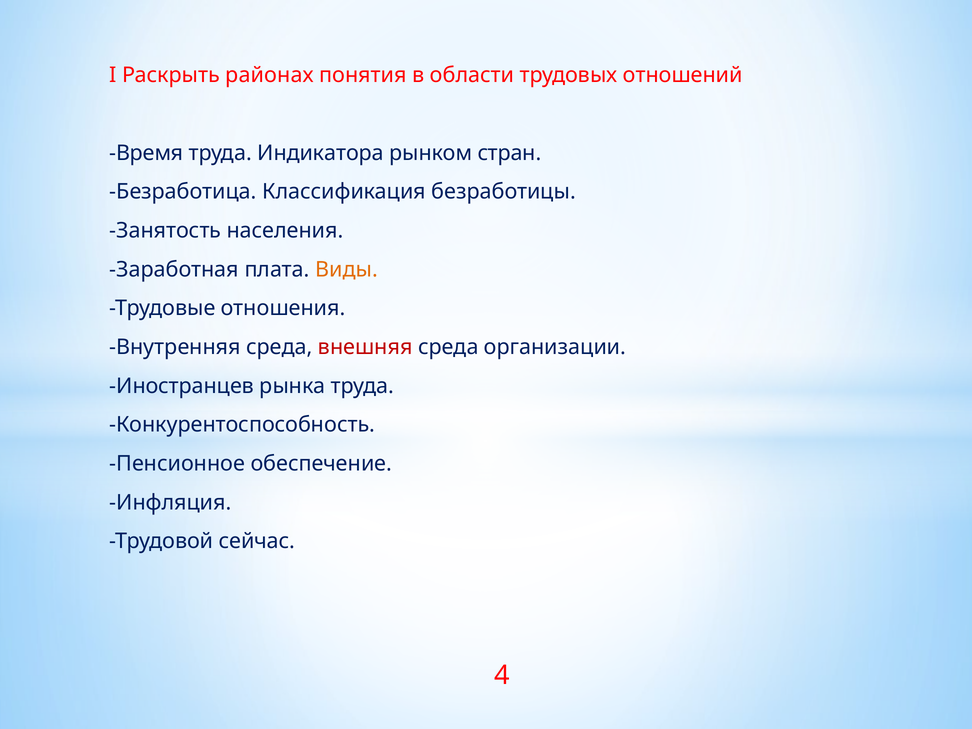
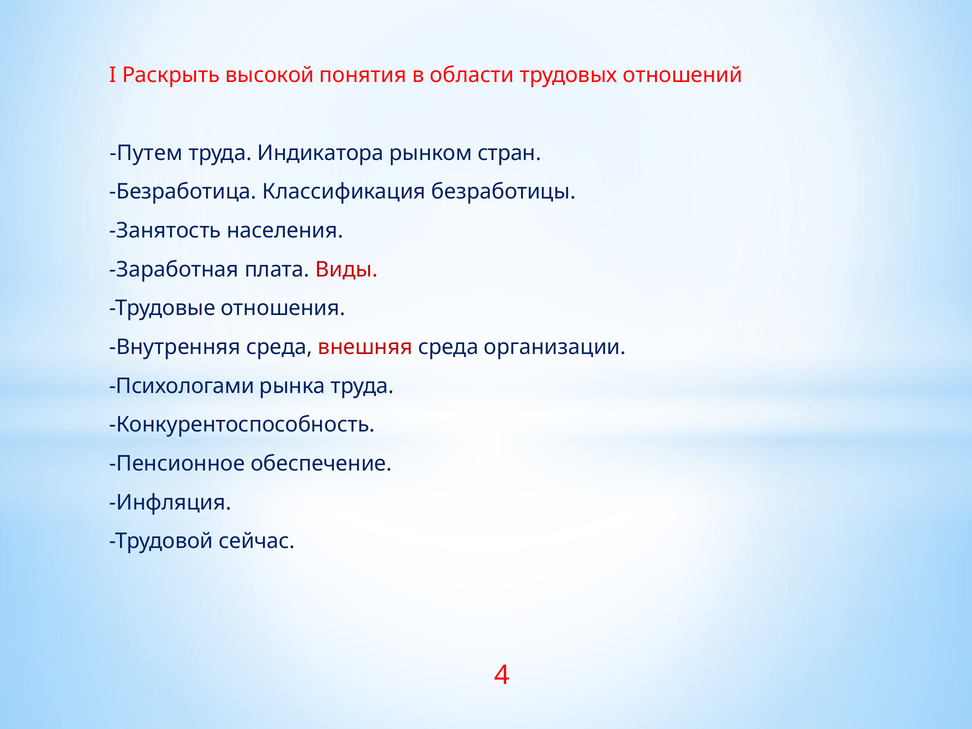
районах: районах -> высокой
Время: Время -> Путем
Виды colour: orange -> red
Иностранцев: Иностранцев -> Психологами
